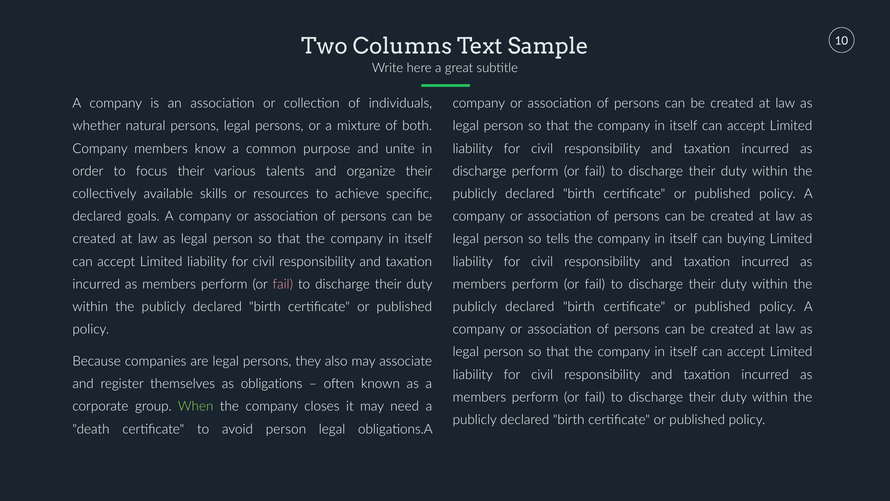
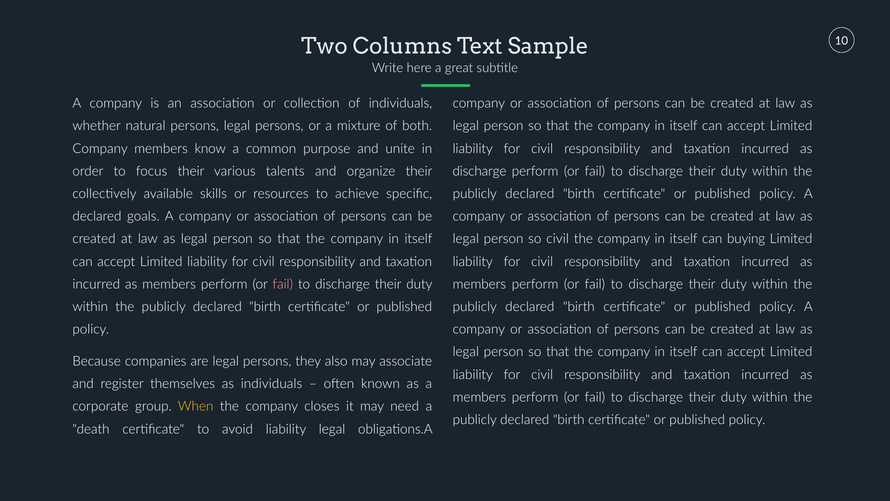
so tells: tells -> civil
as obligations: obligations -> individuals
When colour: light green -> yellow
avoid person: person -> liability
